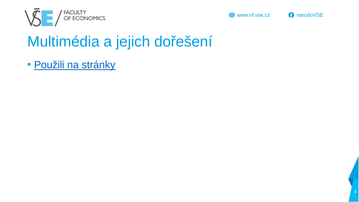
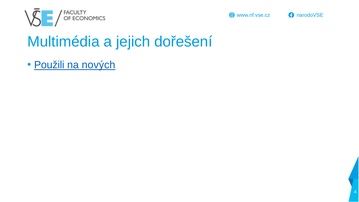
stránky: stránky -> nových
